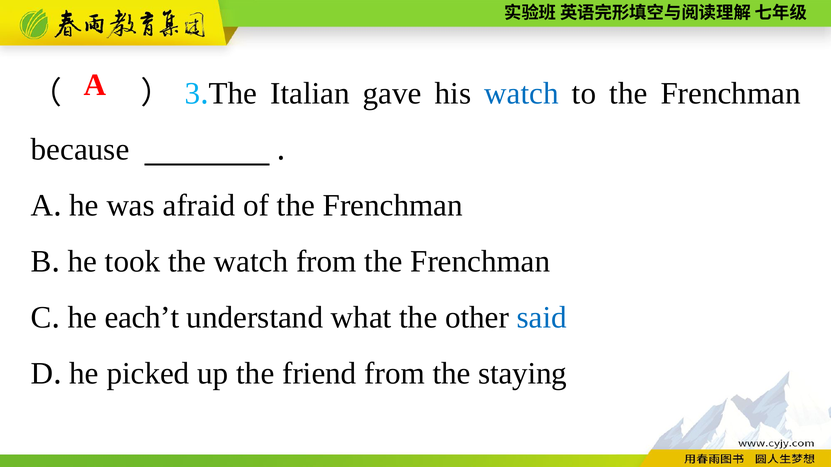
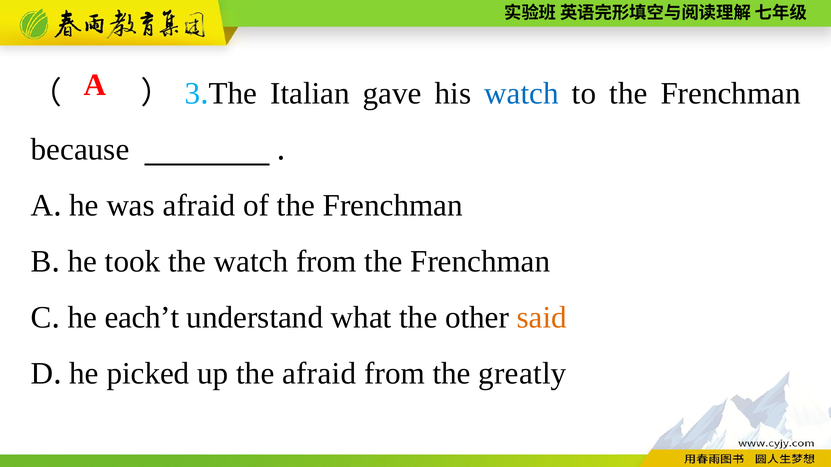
said colour: blue -> orange
the friend: friend -> afraid
staying: staying -> greatly
